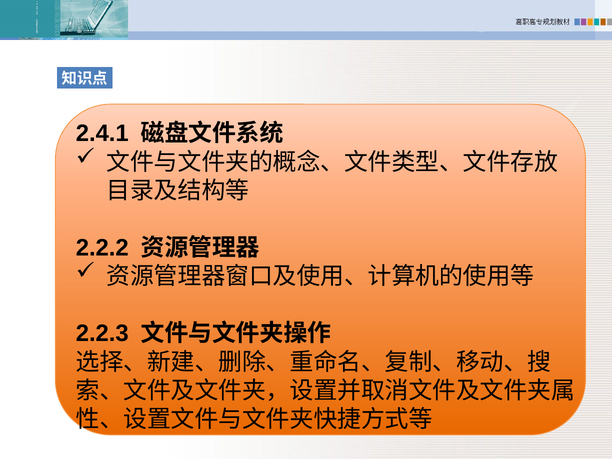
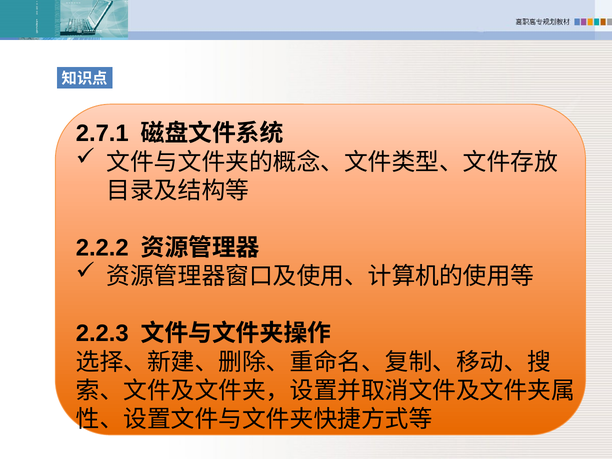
2.4.1: 2.4.1 -> 2.7.1
